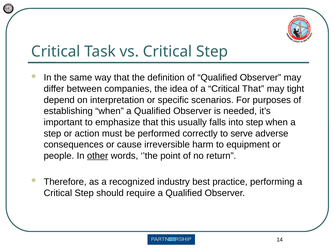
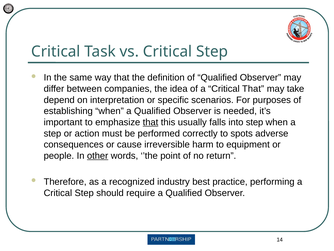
tight: tight -> take
that at (151, 122) underline: none -> present
serve: serve -> spots
